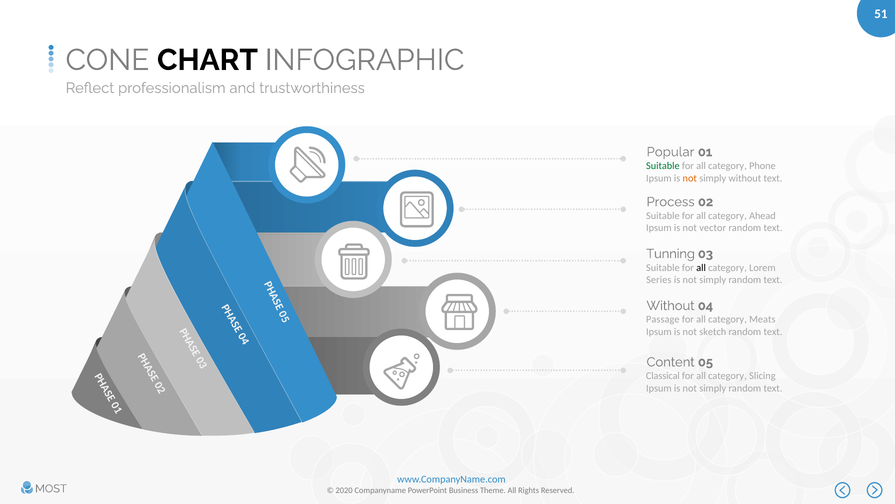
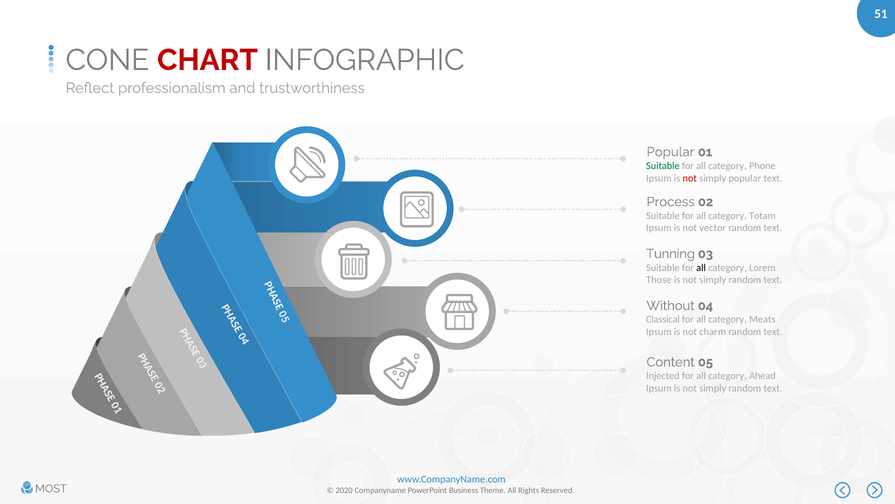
CHART colour: black -> red
not at (690, 178) colour: orange -> red
simply without: without -> popular
Ahead: Ahead -> Totam
Series: Series -> Those
Passage: Passage -> Classical
sketch: sketch -> charm
Classical: Classical -> Injected
Slicing: Slicing -> Ahead
